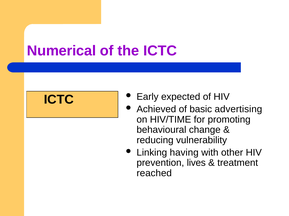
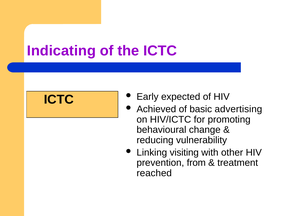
Numerical: Numerical -> Indicating
HIV/TIME: HIV/TIME -> HIV/ICTC
having: having -> visiting
lives: lives -> from
